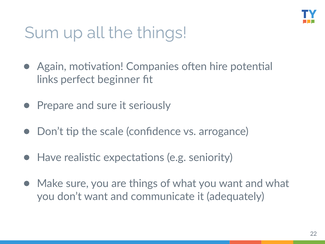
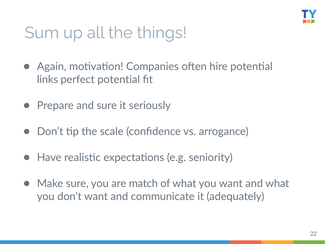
perfect beginner: beginner -> potential
are things: things -> match
